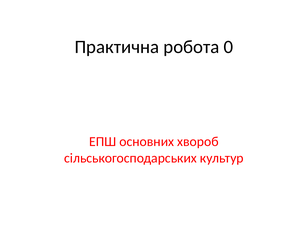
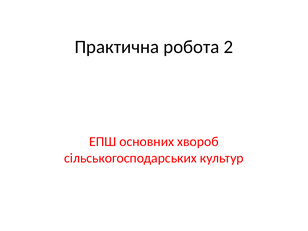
0: 0 -> 2
